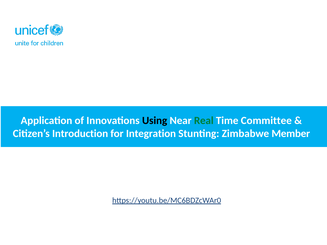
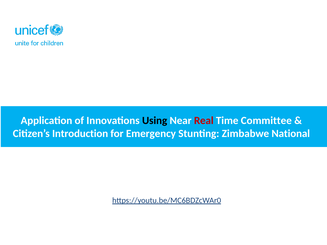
Real colour: green -> red
Integration: Integration -> Emergency
Member: Member -> National
